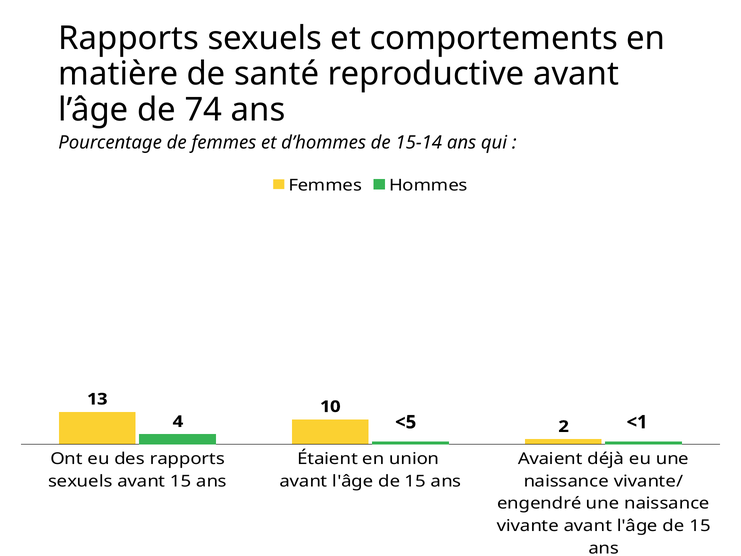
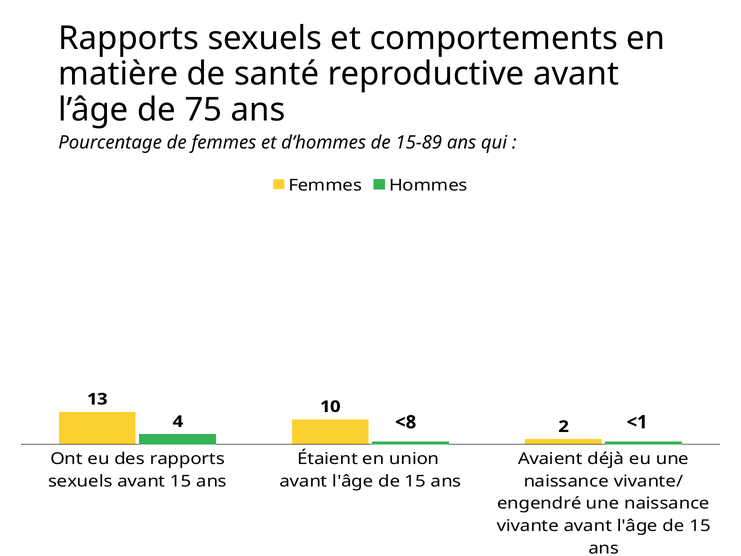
74: 74 -> 75
15-14: 15-14 -> 15-89
<5: <5 -> <8
